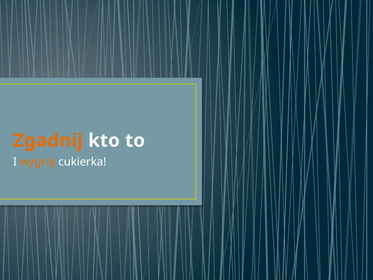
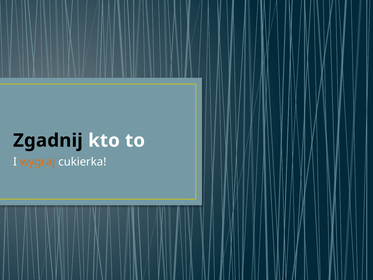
Zgadnij colour: orange -> black
